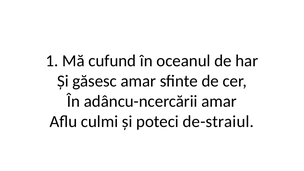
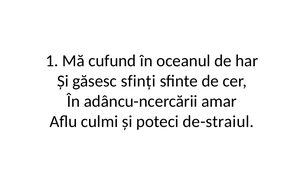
găsesc amar: amar -> sfinți
